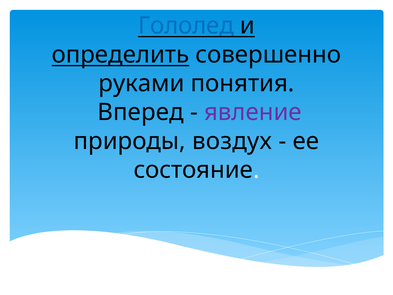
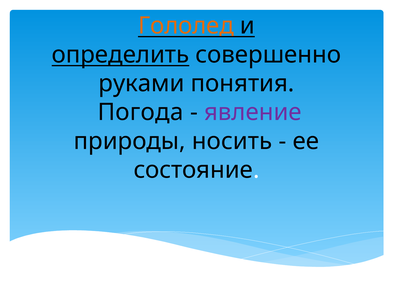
Гололед colour: blue -> orange
Вперед: Вперед -> Погода
воздух: воздух -> носить
